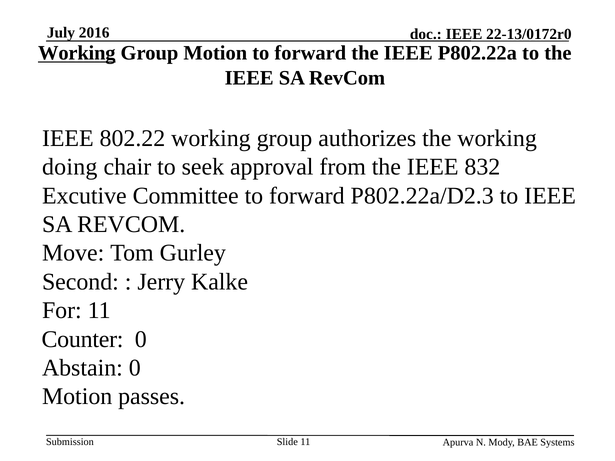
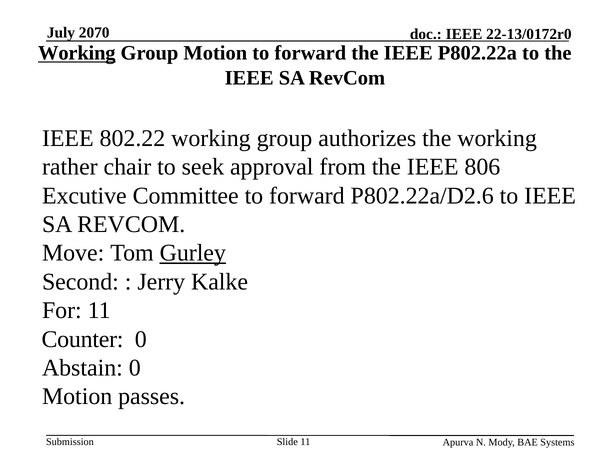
2016: 2016 -> 2070
doing: doing -> rather
832: 832 -> 806
P802.22a/D2.3: P802.22a/D2.3 -> P802.22a/D2.6
Gurley underline: none -> present
